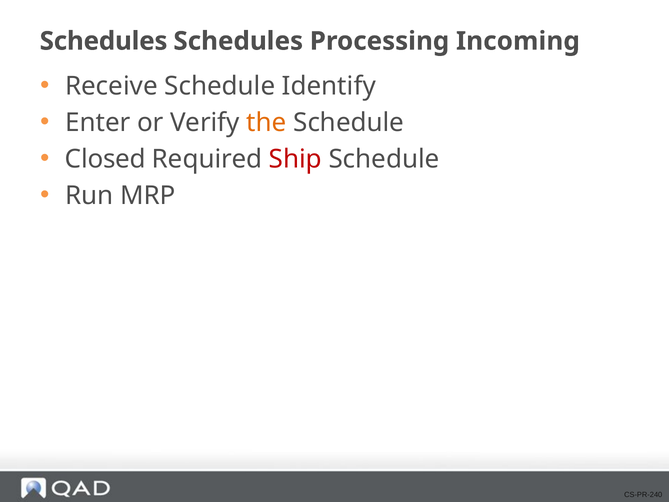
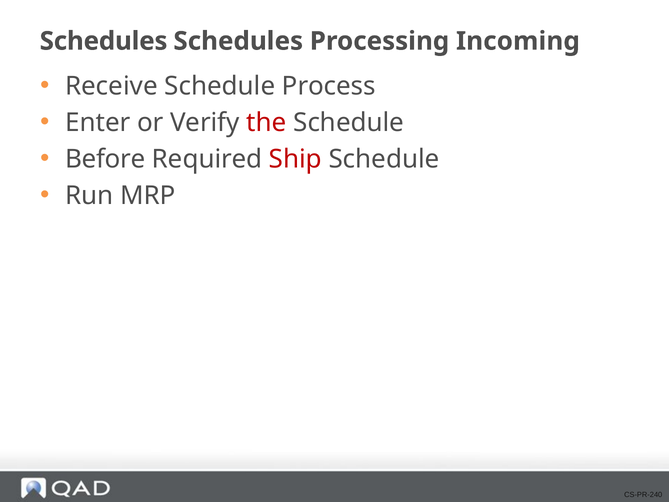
Identify: Identify -> Process
the colour: orange -> red
Closed: Closed -> Before
